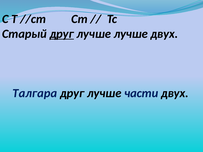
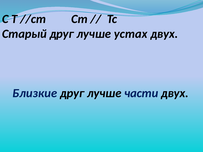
друг at (62, 34) underline: present -> none
лучше лучше: лучше -> устах
Талгара: Талгара -> Близкие
